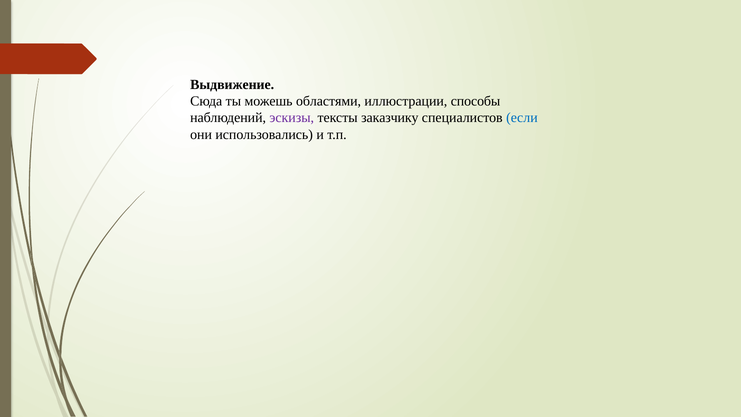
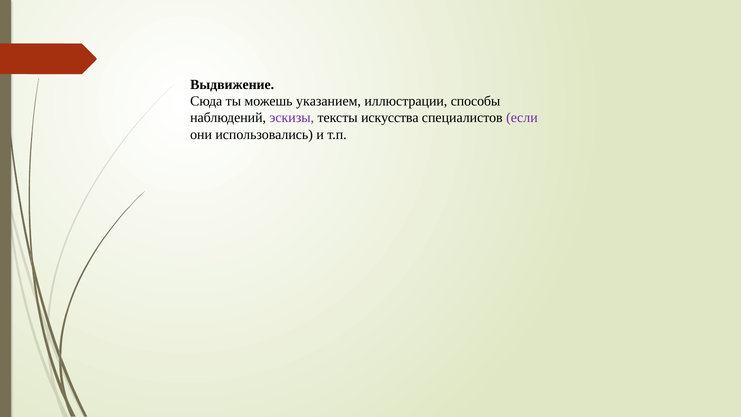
областями: областями -> указанием
заказчику: заказчику -> искусства
если colour: blue -> purple
